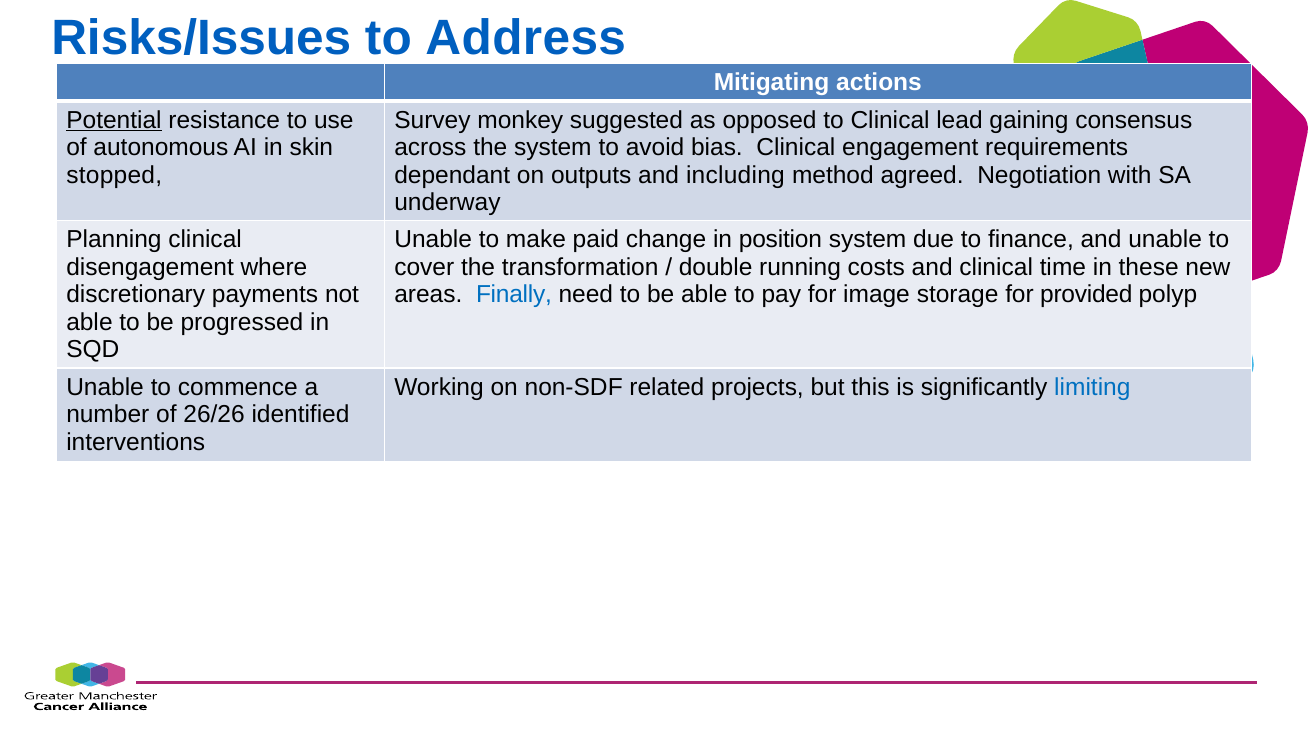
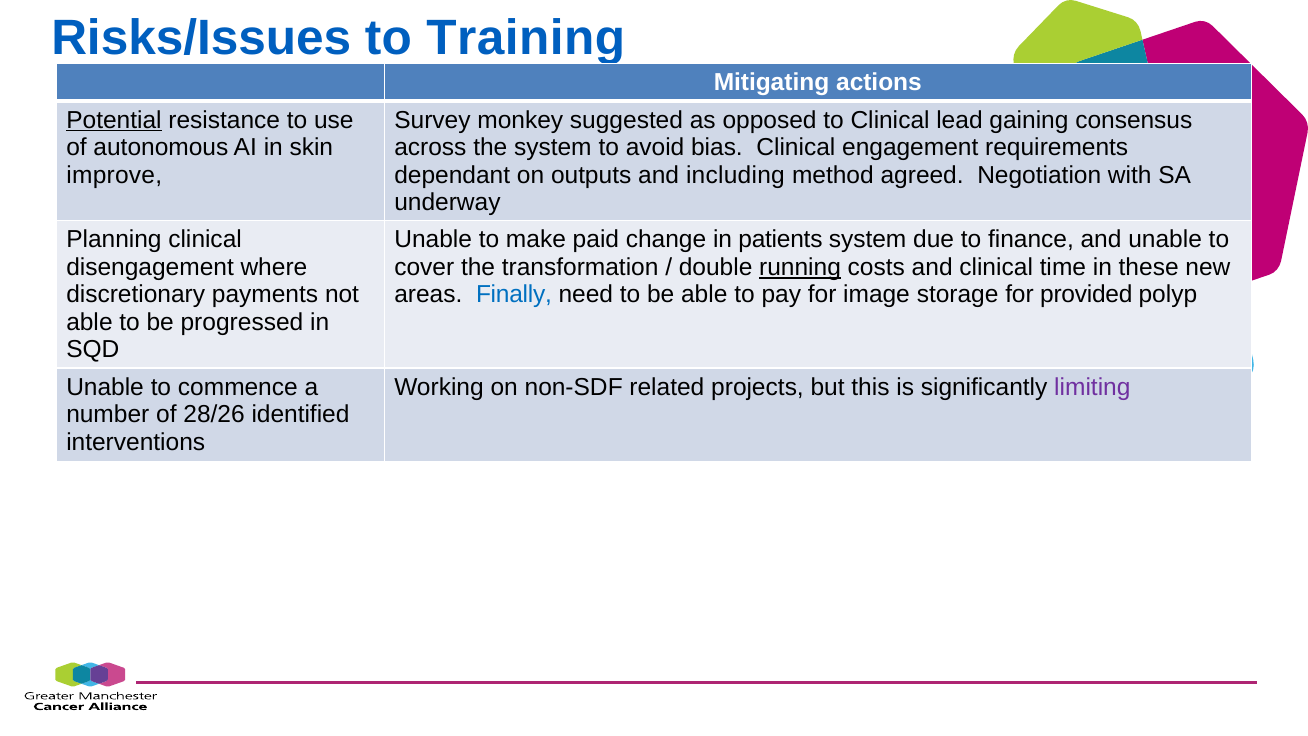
Address: Address -> Training
stopped: stopped -> improve
position: position -> patients
running underline: none -> present
limiting colour: blue -> purple
26/26: 26/26 -> 28/26
